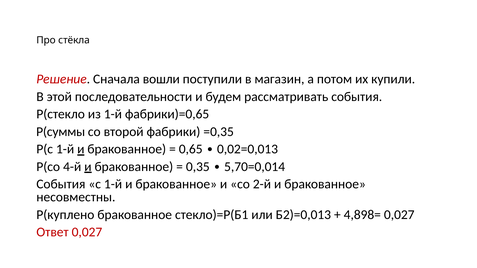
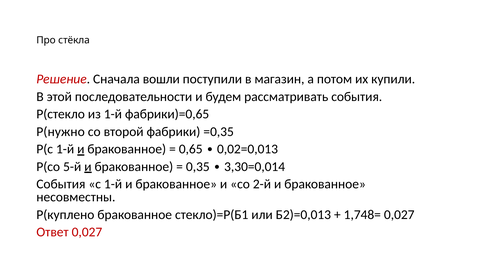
Р(суммы: Р(суммы -> Р(нужно
4-й: 4-й -> 5-й
5,70=0,014: 5,70=0,014 -> 3,30=0,014
4,898=: 4,898= -> 1,748=
